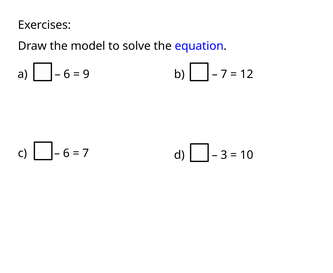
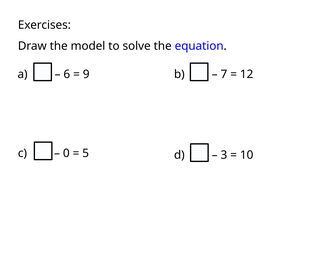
6 at (66, 153): 6 -> 0
7 at (86, 153): 7 -> 5
